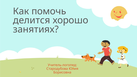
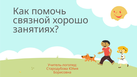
делится: делится -> связной
